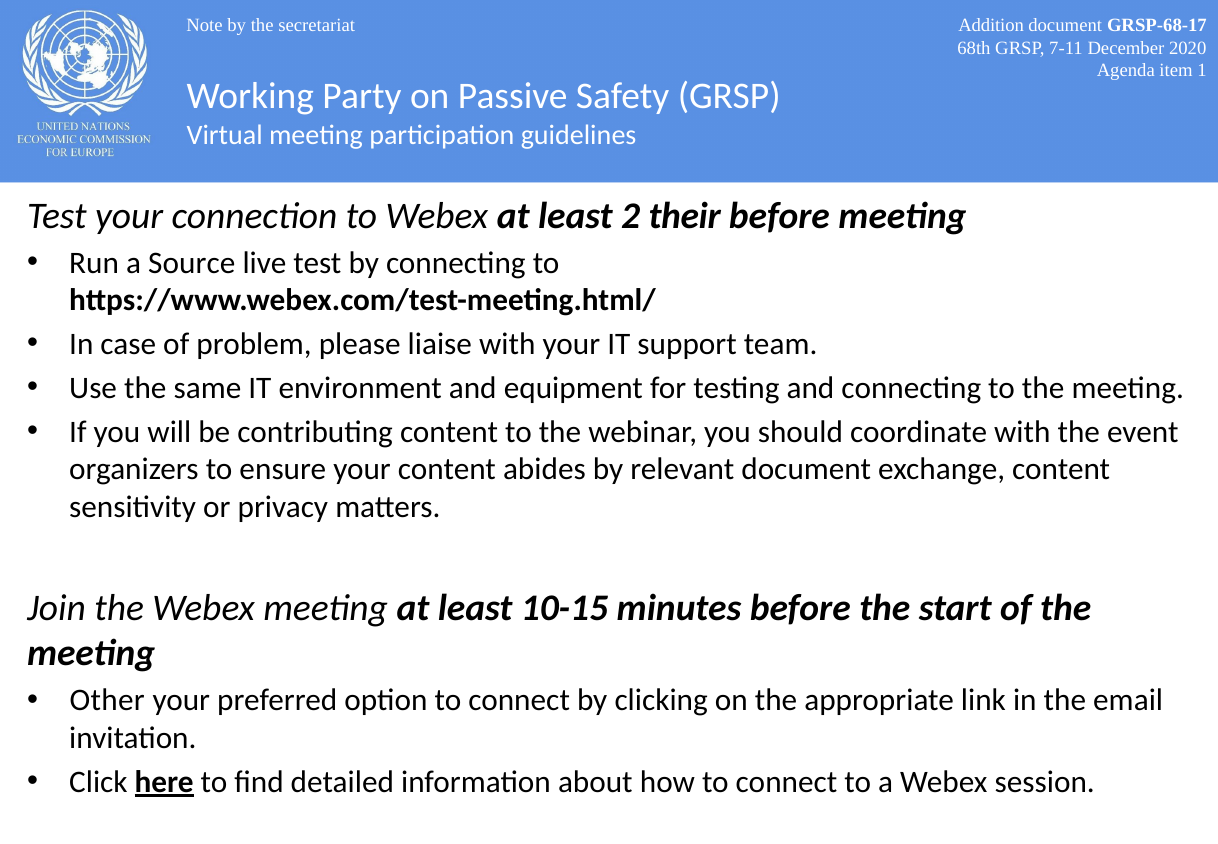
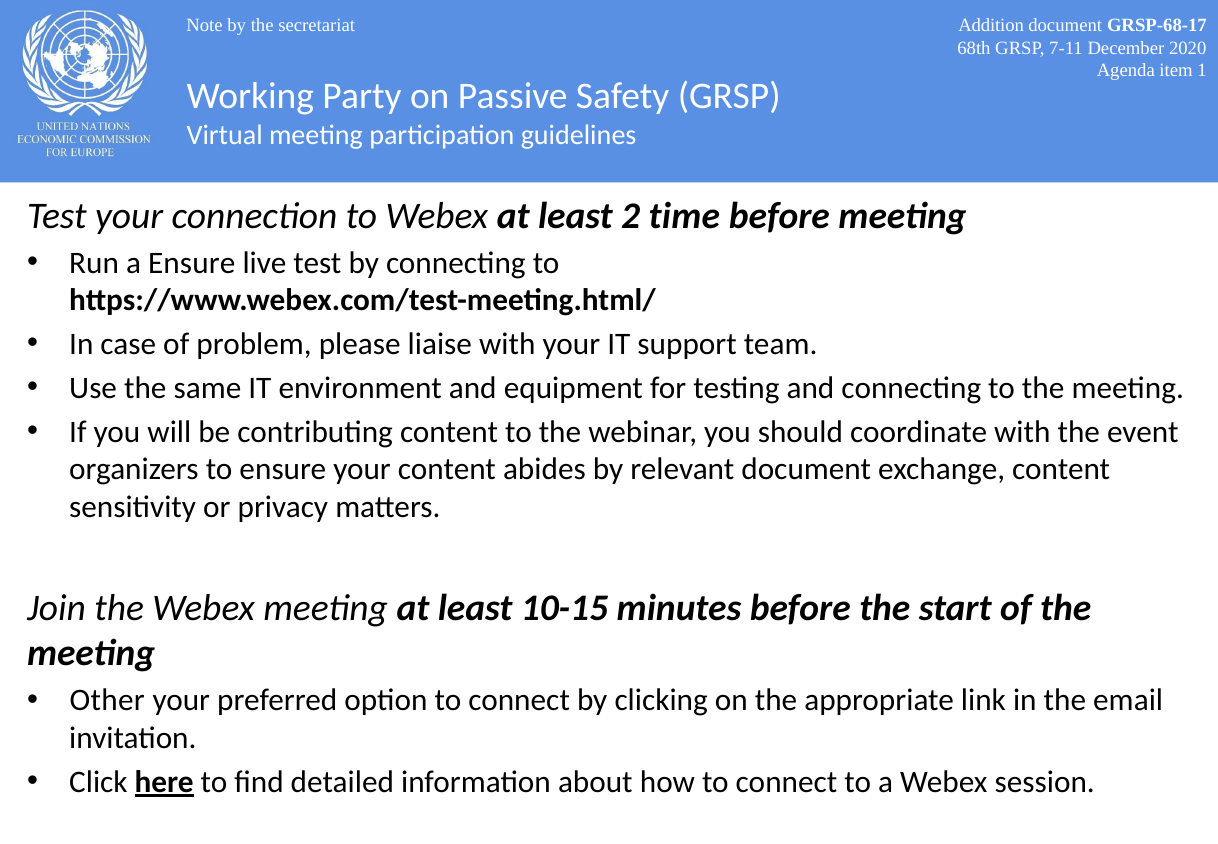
their: their -> time
a Source: Source -> Ensure
